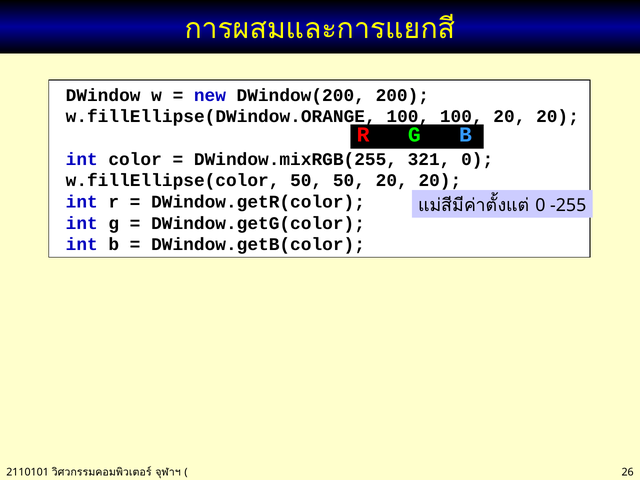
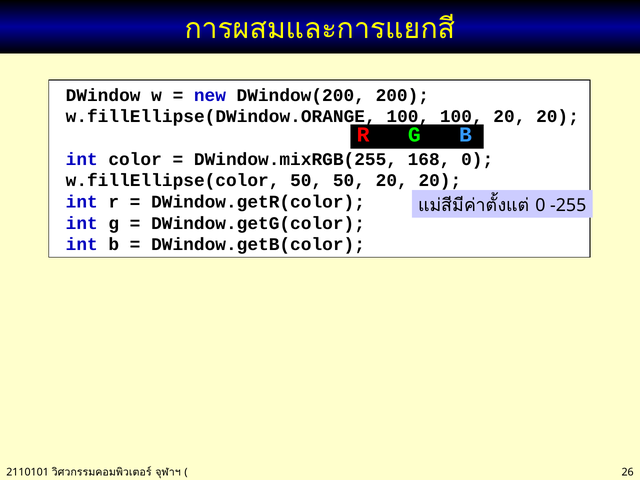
321: 321 -> 168
